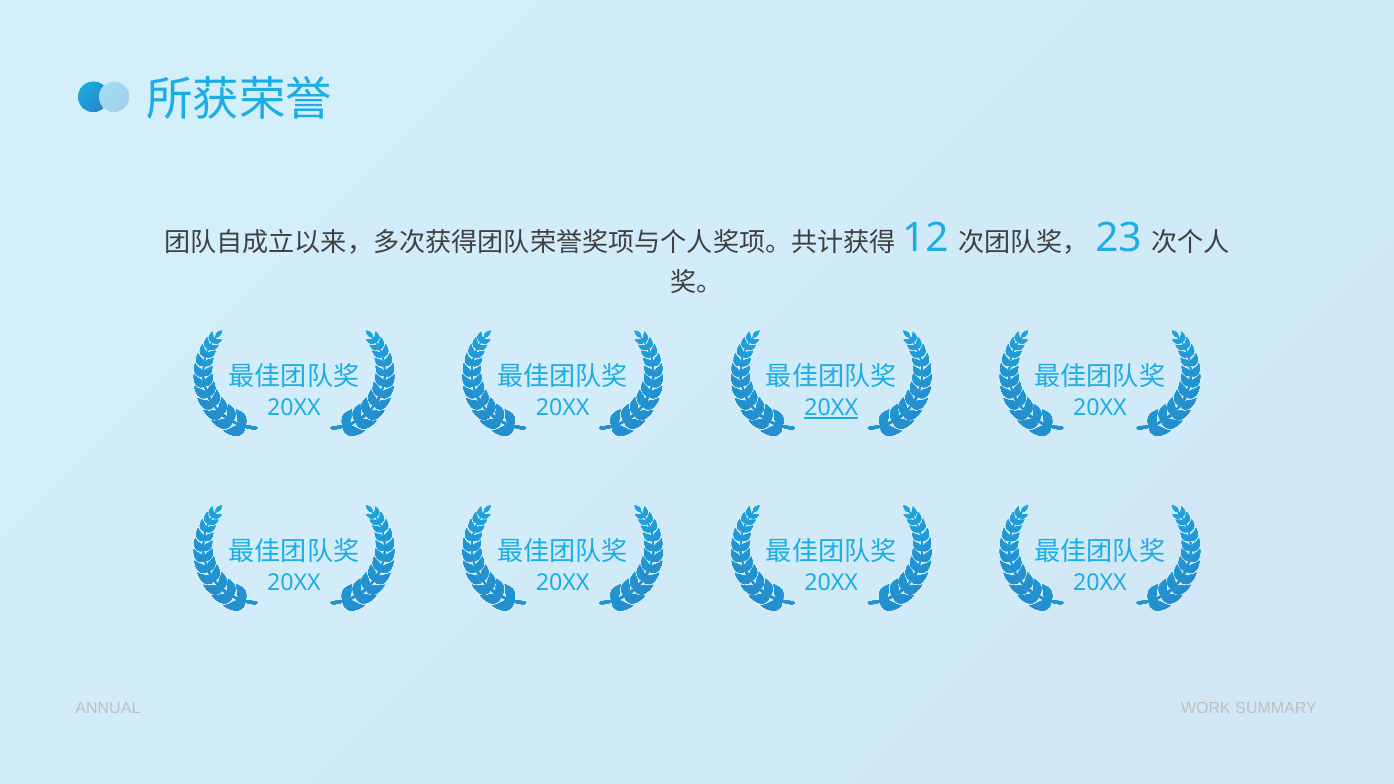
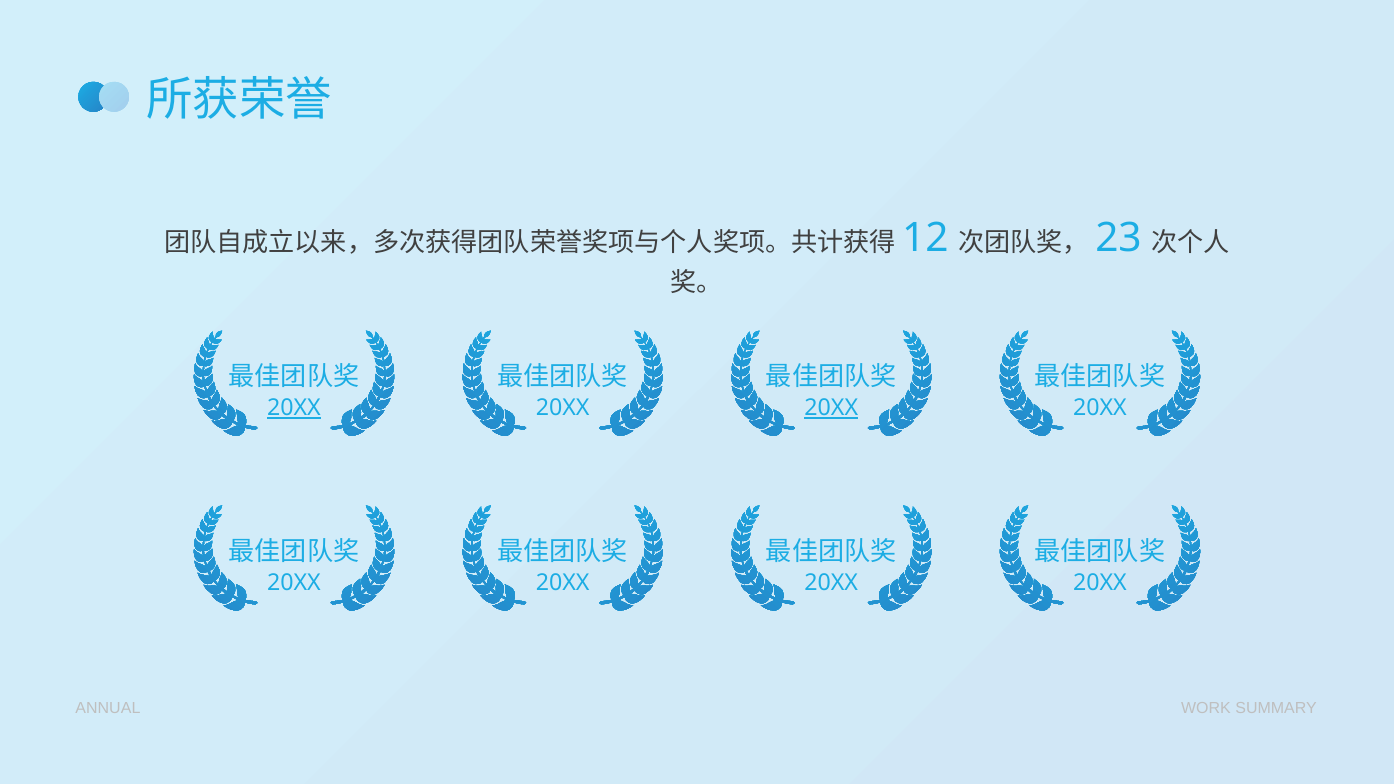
20XX at (294, 408) underline: none -> present
